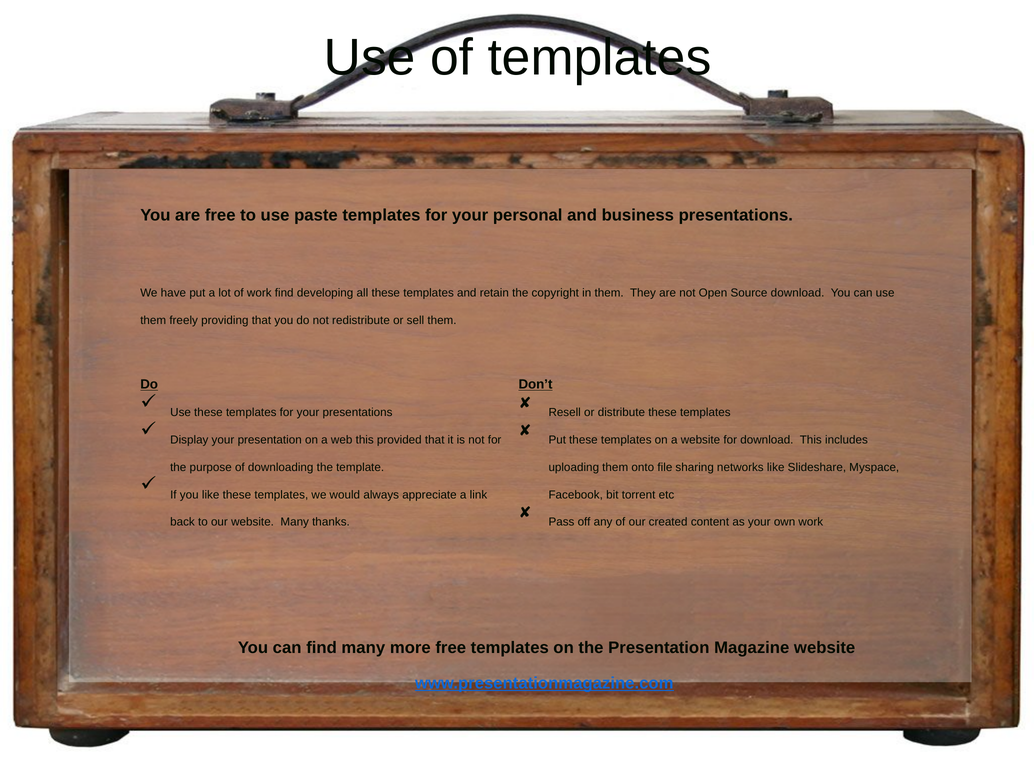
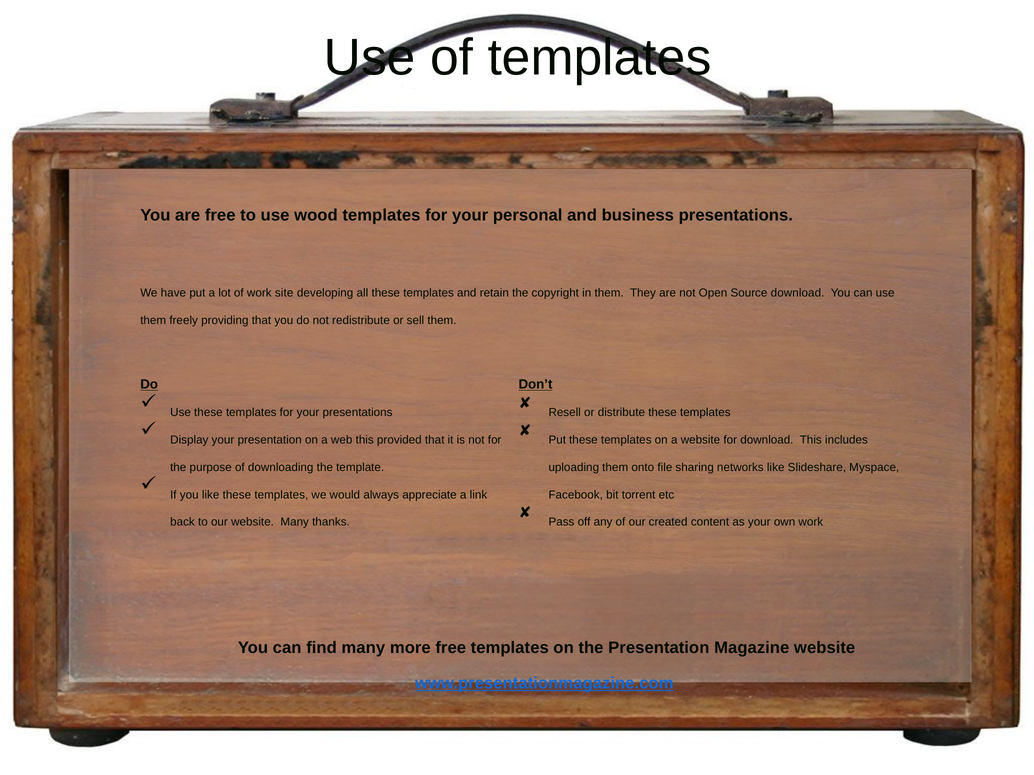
paste: paste -> wood
work find: find -> site
